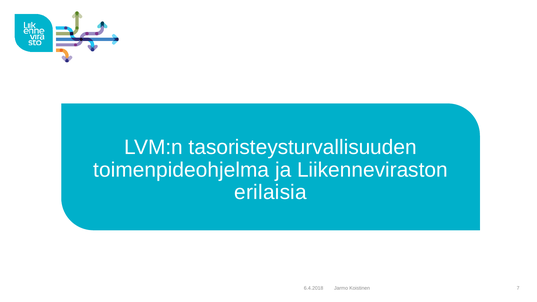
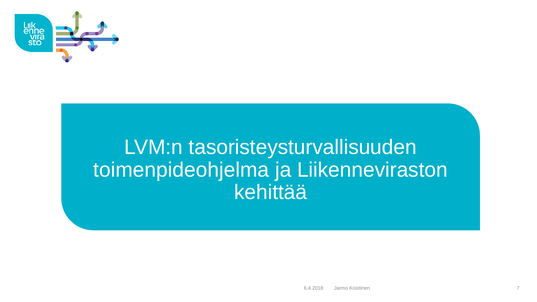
erilaisia: erilaisia -> kehittää
